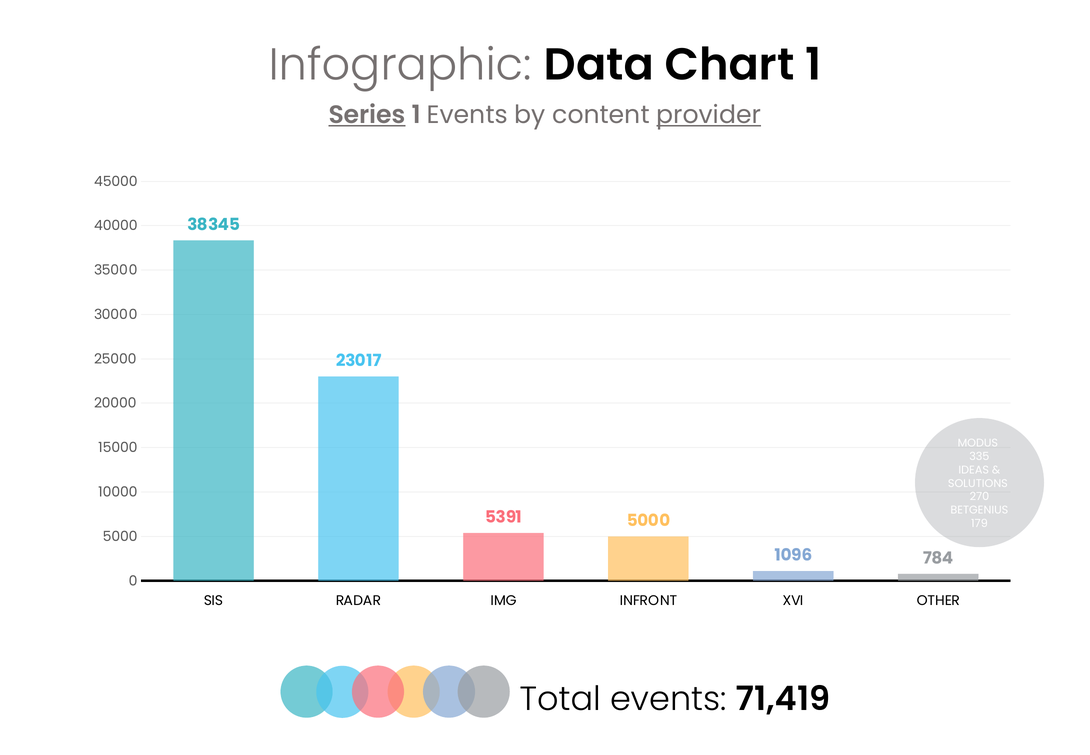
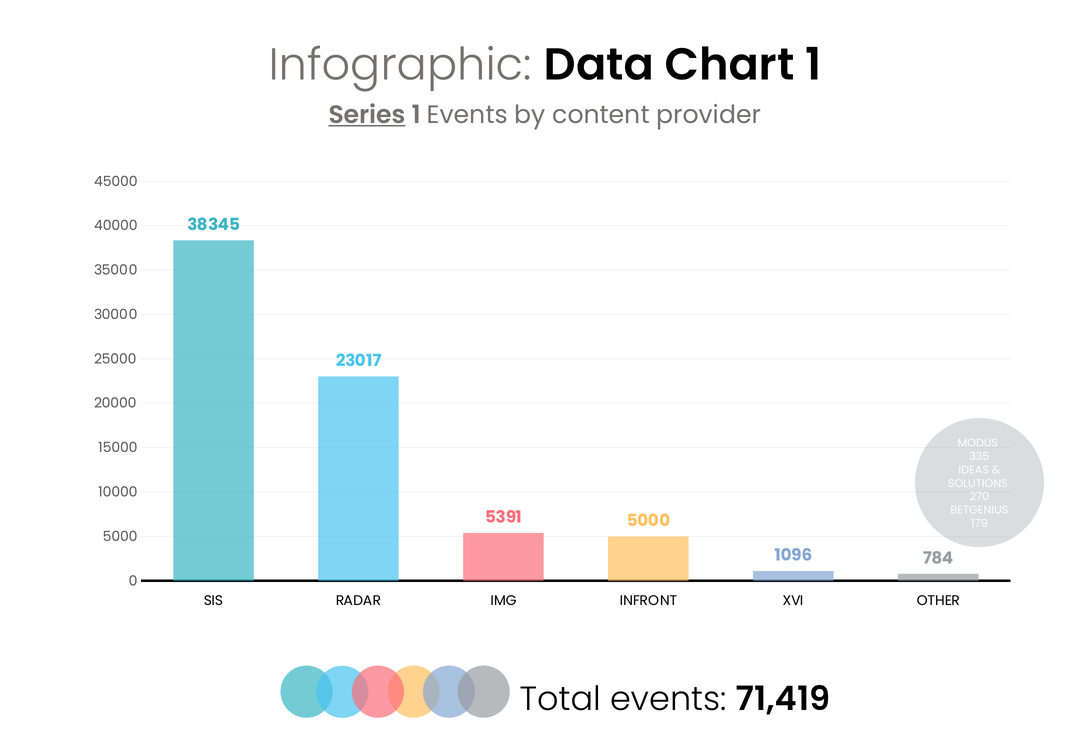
provider underline: present -> none
